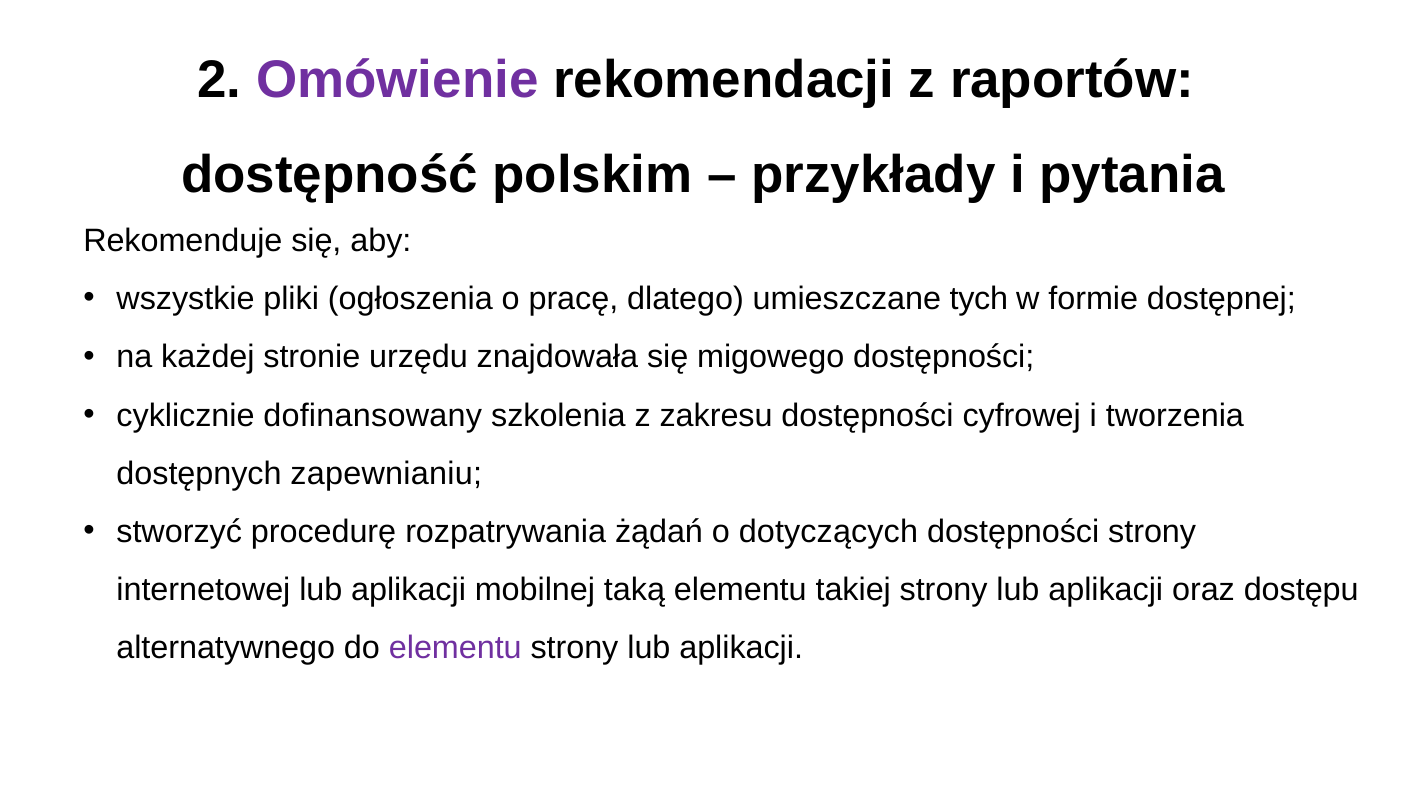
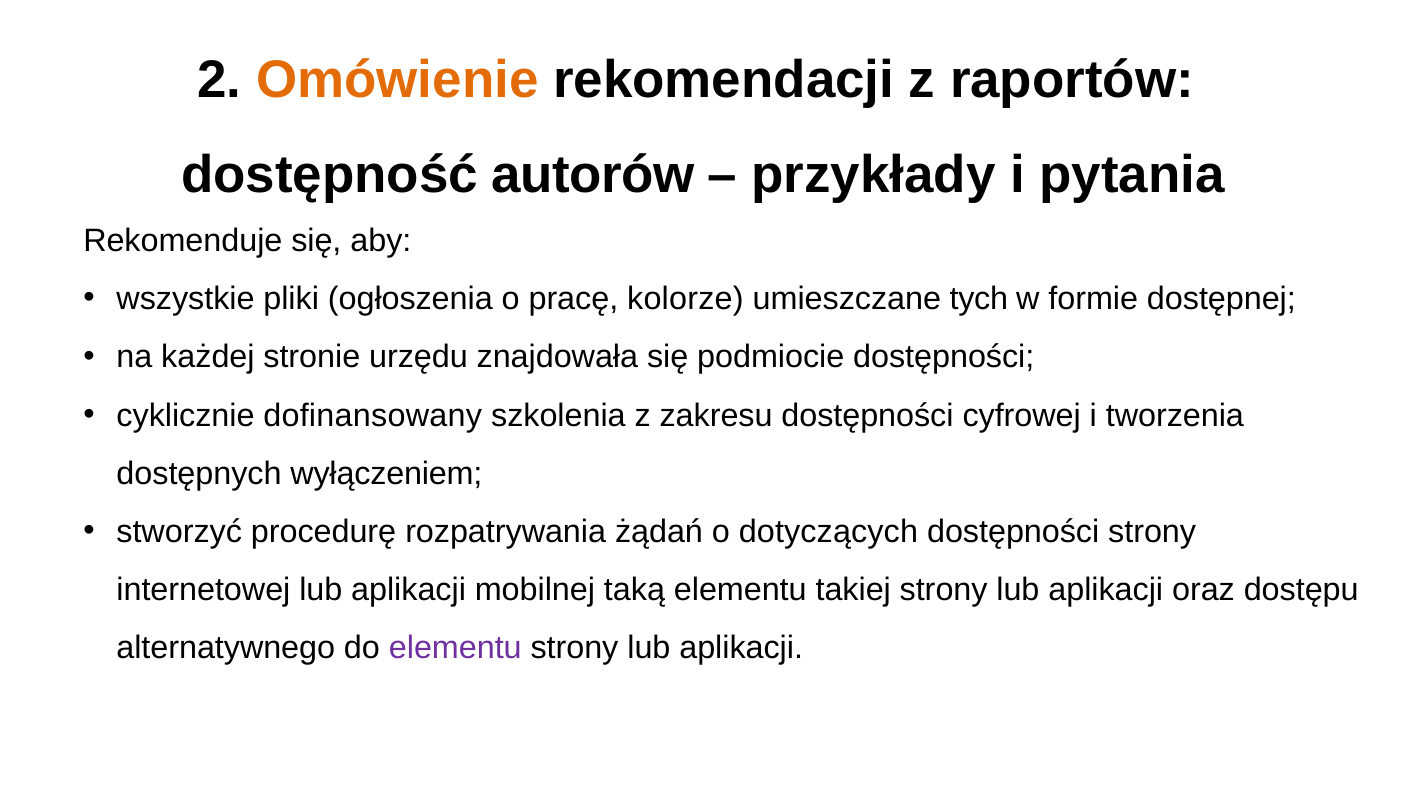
Omówienie colour: purple -> orange
polskim: polskim -> autorów
dlatego: dlatego -> kolorze
migowego: migowego -> podmiocie
zapewnianiu: zapewnianiu -> wyłączeniem
